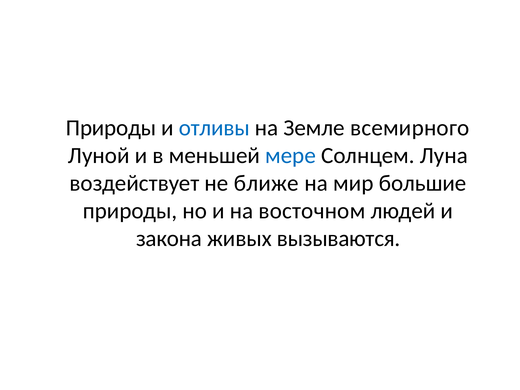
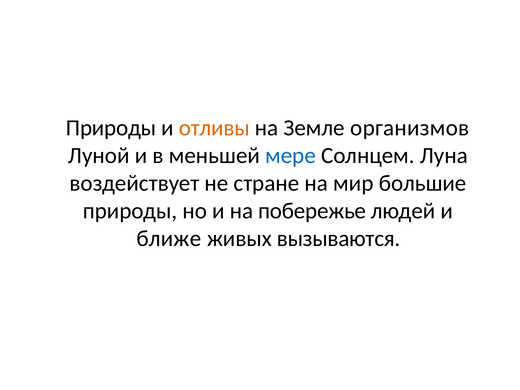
отливы colour: blue -> orange
всемирного: всемирного -> организмов
ближе: ближе -> стране
восточном: восточном -> побережье
закона: закона -> ближе
